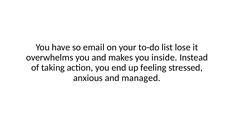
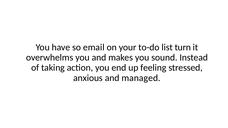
lose: lose -> turn
inside: inside -> sound
